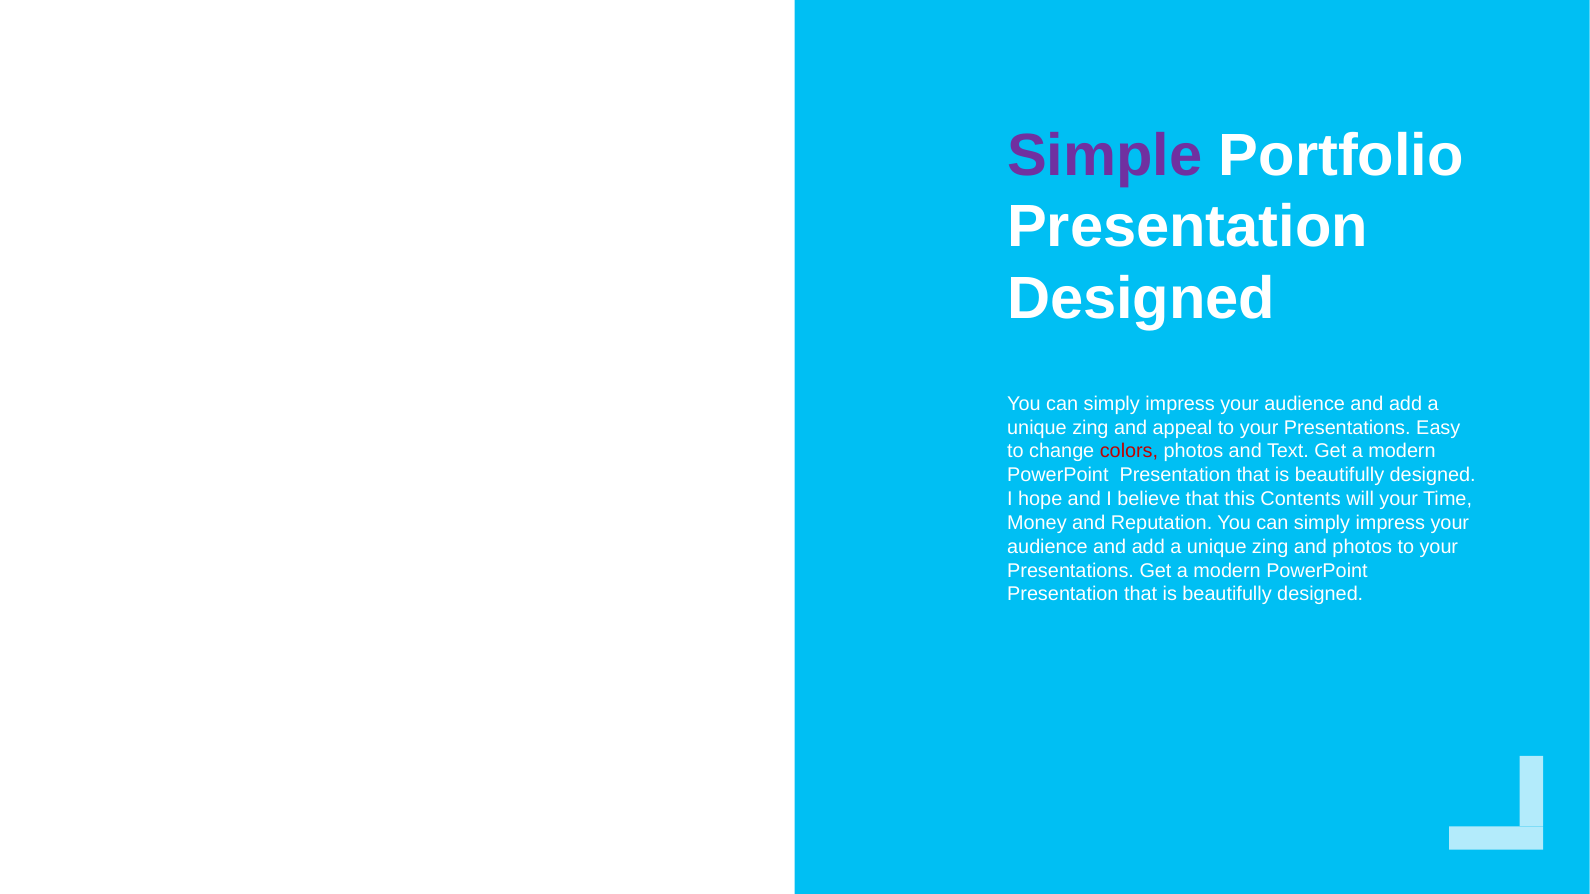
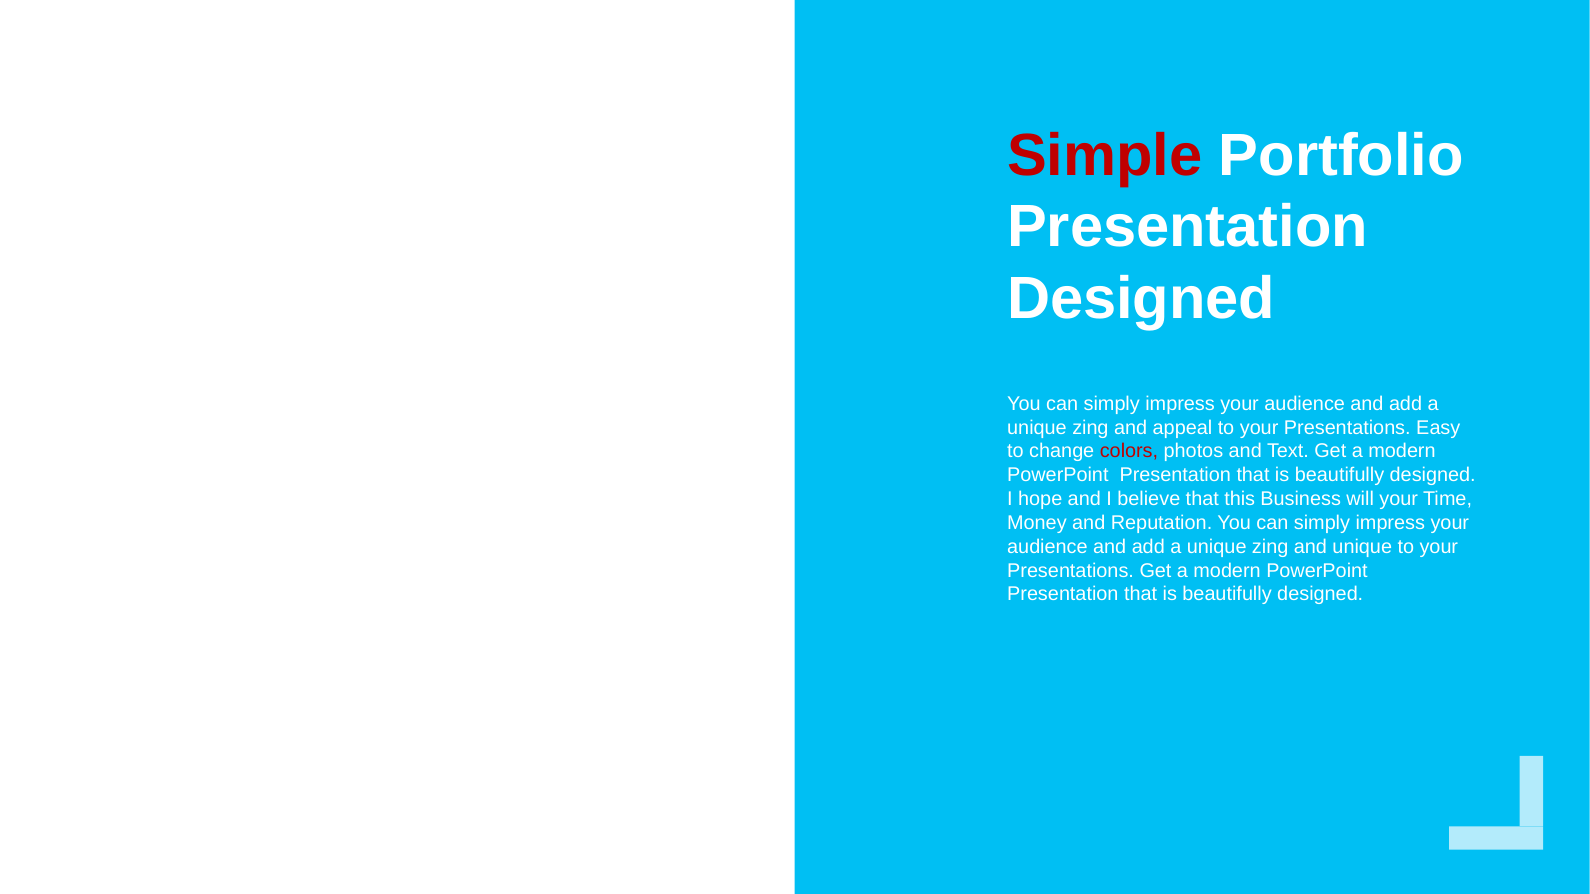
Simple colour: purple -> red
Contents: Contents -> Business
and photos: photos -> unique
